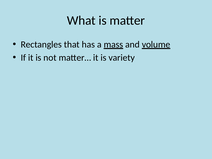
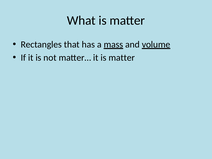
it is variety: variety -> matter
